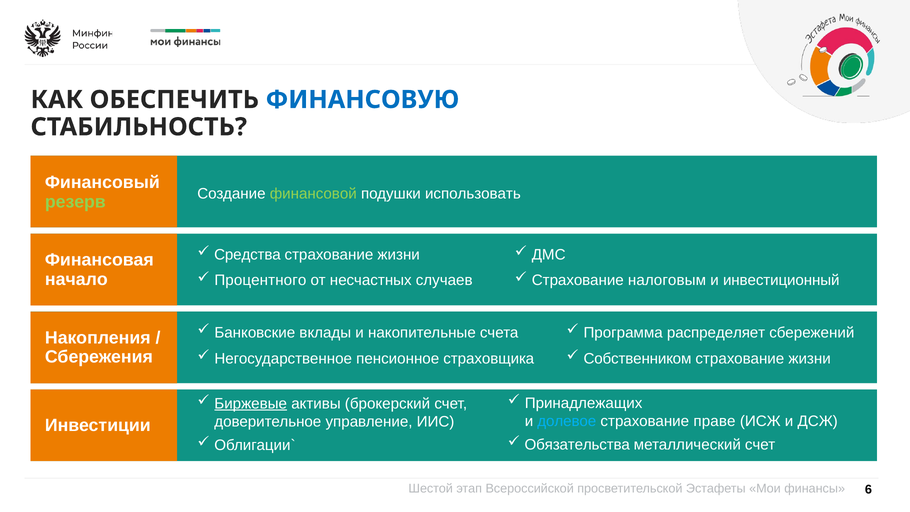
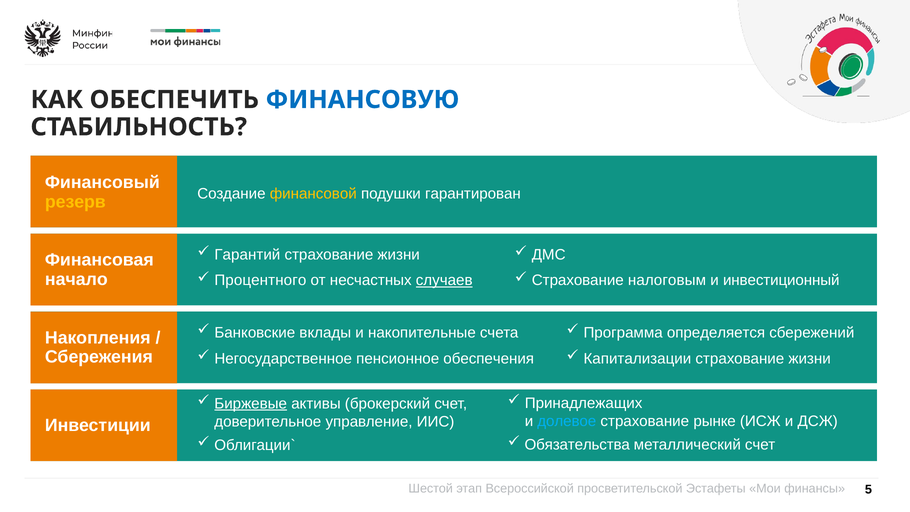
финансовой at (313, 194) colour: light green -> yellow
использовать: использовать -> гарантирован
резерв colour: light green -> yellow
Средства: Средства -> Гарантий
случаев underline: none -> present
распределяет: распределяет -> определяется
страховщика: страховщика -> обеспечения
Собственником: Собственником -> Капитализации
праве: праве -> рынке
6: 6 -> 5
